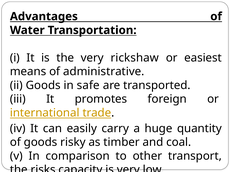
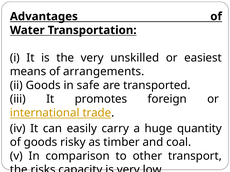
rickshaw: rickshaw -> unskilled
administrative: administrative -> arrangements
